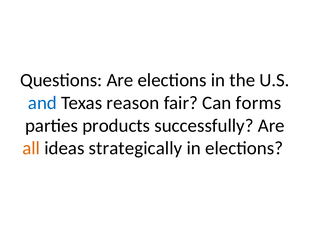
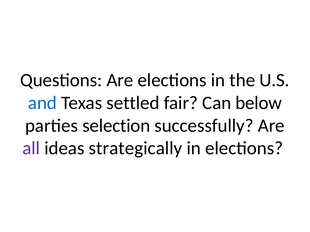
reason: reason -> settled
forms: forms -> below
products: products -> selection
all colour: orange -> purple
